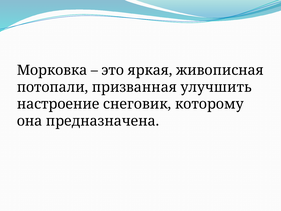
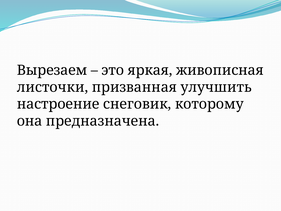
Морковка: Морковка -> Вырезаем
потопали: потопали -> листочки
